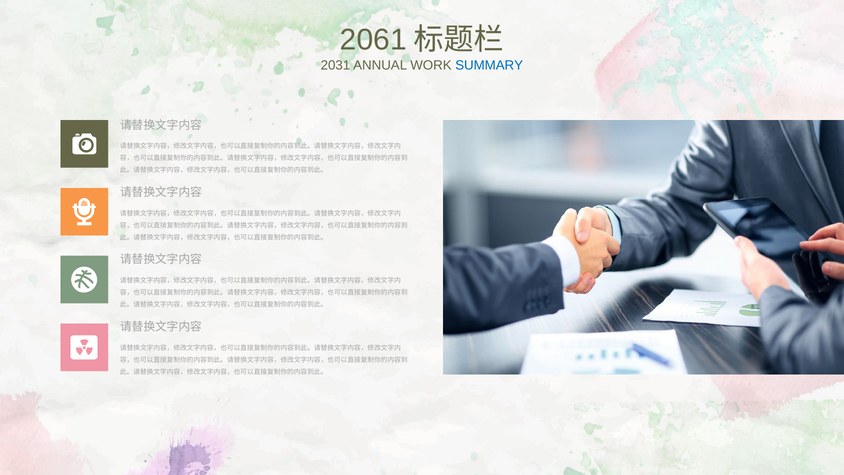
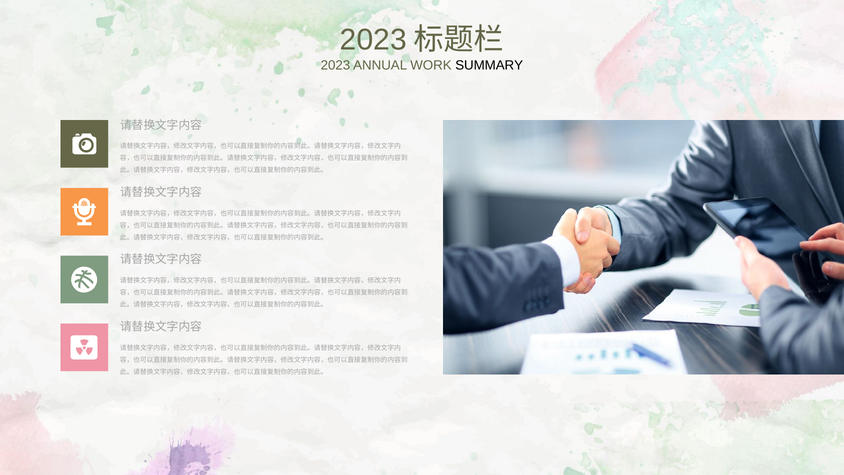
2061 at (373, 40): 2061 -> 2023
2031 at (335, 66): 2031 -> 2023
SUMMARY colour: blue -> black
